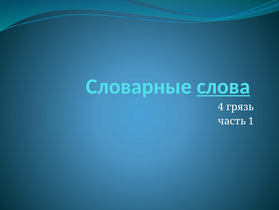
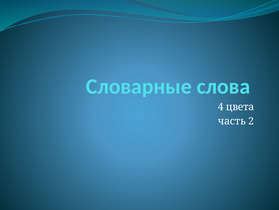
слова underline: present -> none
грязь: грязь -> цвета
1: 1 -> 2
